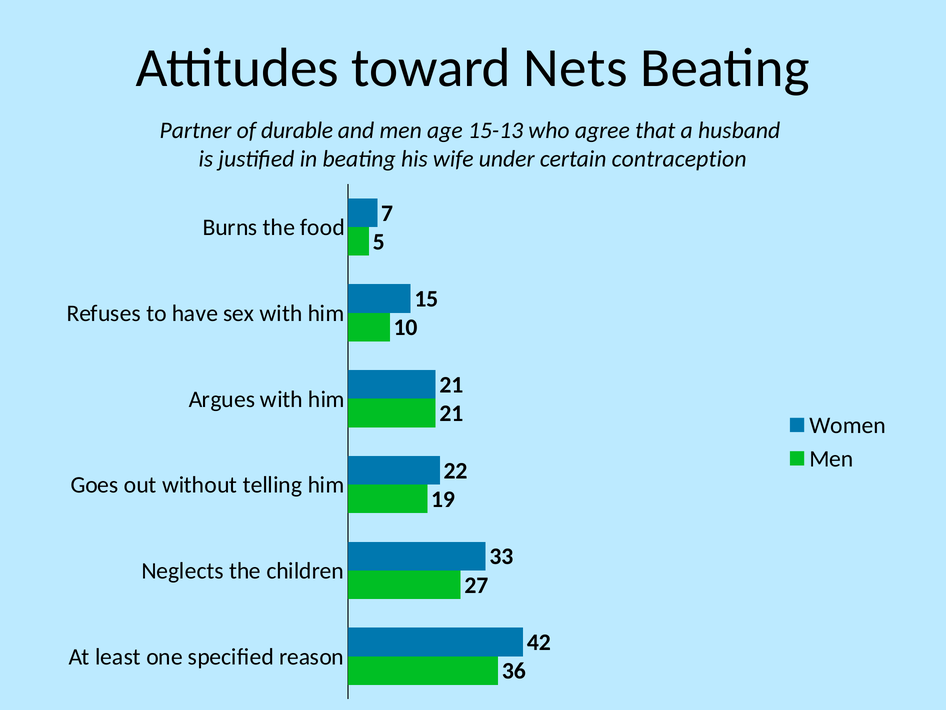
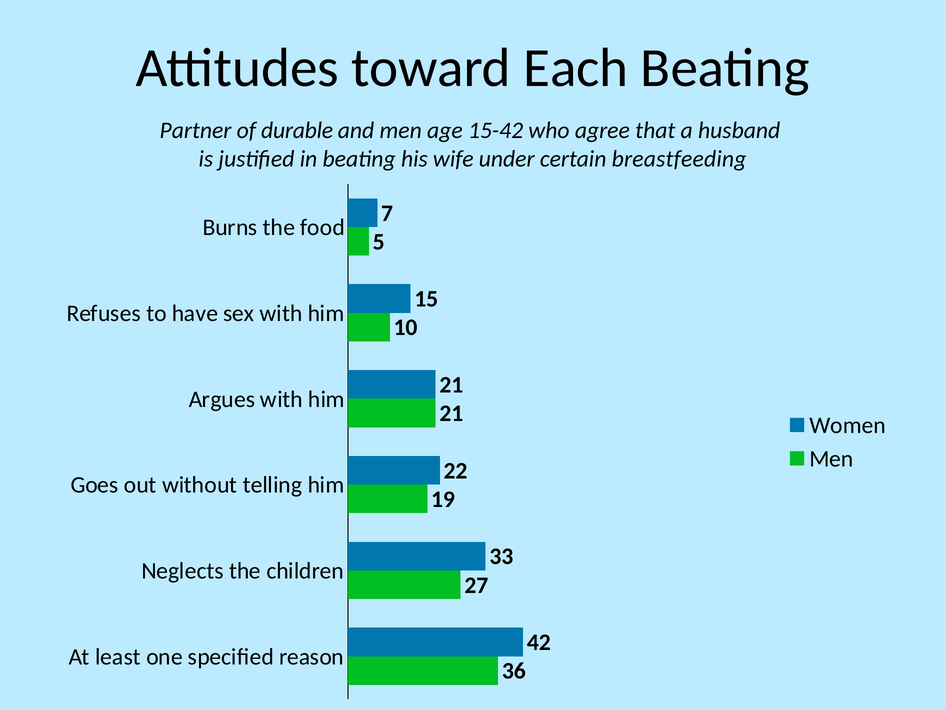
Nets: Nets -> Each
15-13: 15-13 -> 15-42
contraception: contraception -> breastfeeding
